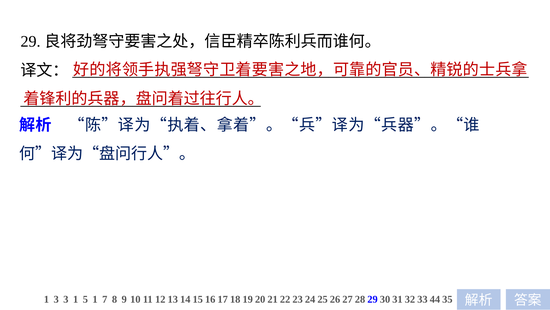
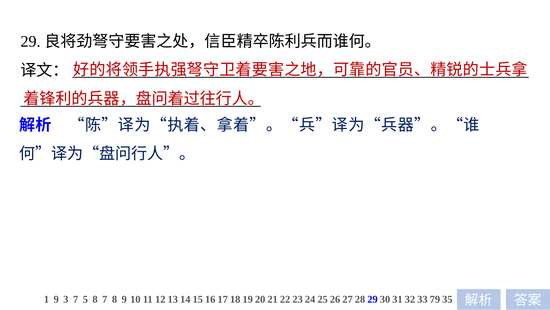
1 3: 3 -> 9
3 1: 1 -> 7
5 1: 1 -> 8
44: 44 -> 79
